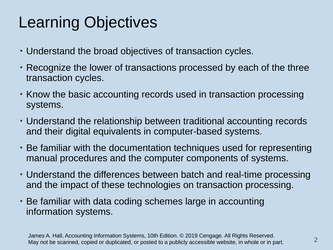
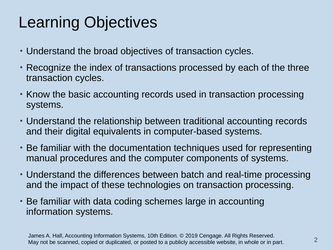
lower: lower -> index
